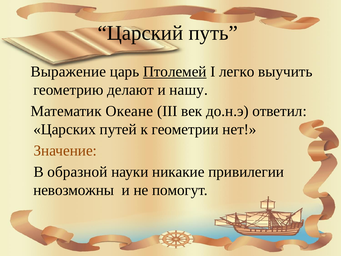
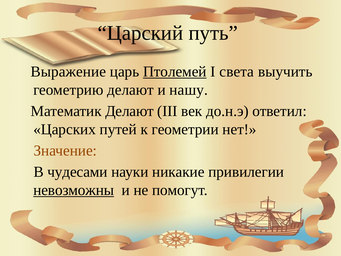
легко: легко -> света
Математик Океане: Океане -> Делают
образной: образной -> чудесами
невозможны underline: none -> present
